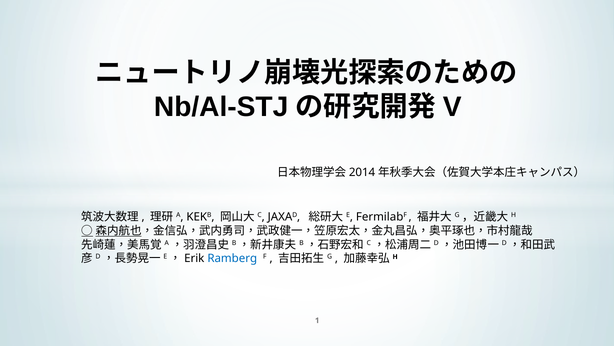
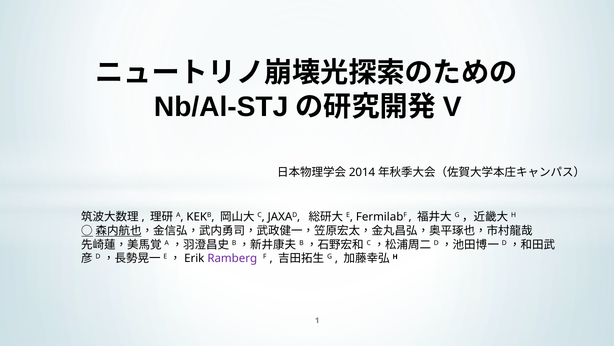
Ramberg colour: blue -> purple
